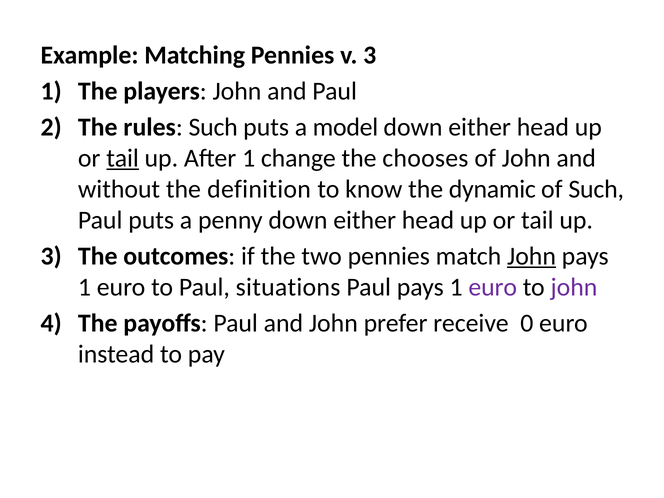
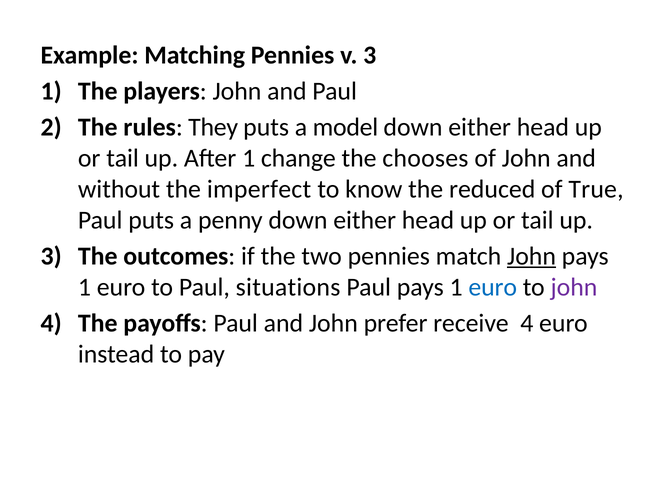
rules Such: Such -> They
tail at (123, 158) underline: present -> none
definition: definition -> imperfect
dynamic: dynamic -> reduced
of Such: Such -> True
euro at (493, 287) colour: purple -> blue
receive 0: 0 -> 4
